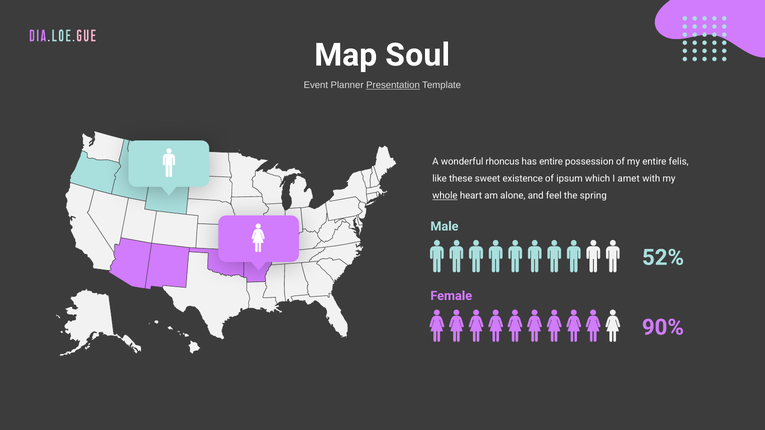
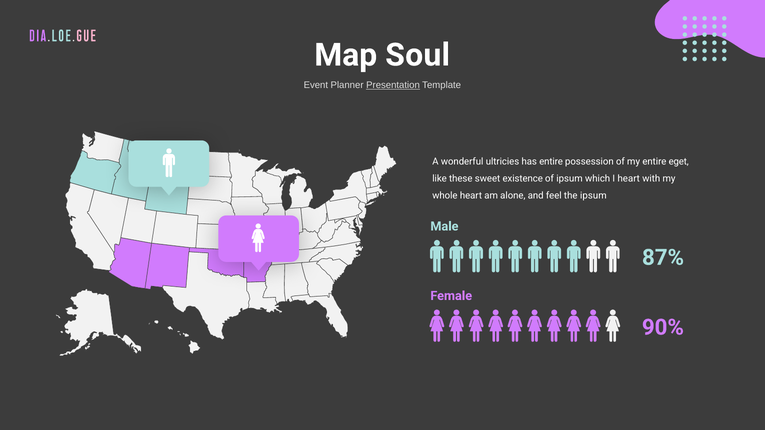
rhoncus: rhoncus -> ultricies
felis: felis -> eget
I amet: amet -> heart
whole underline: present -> none
the spring: spring -> ipsum
52%: 52% -> 87%
